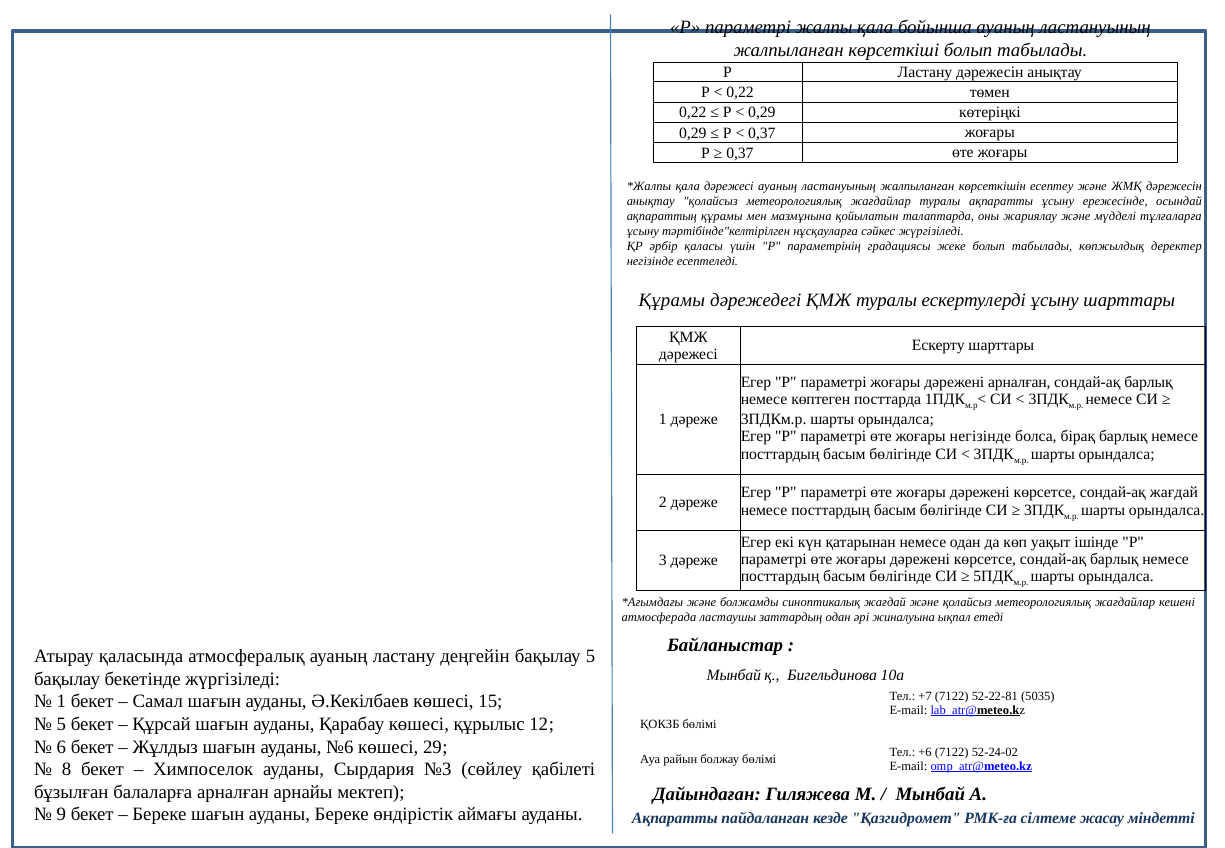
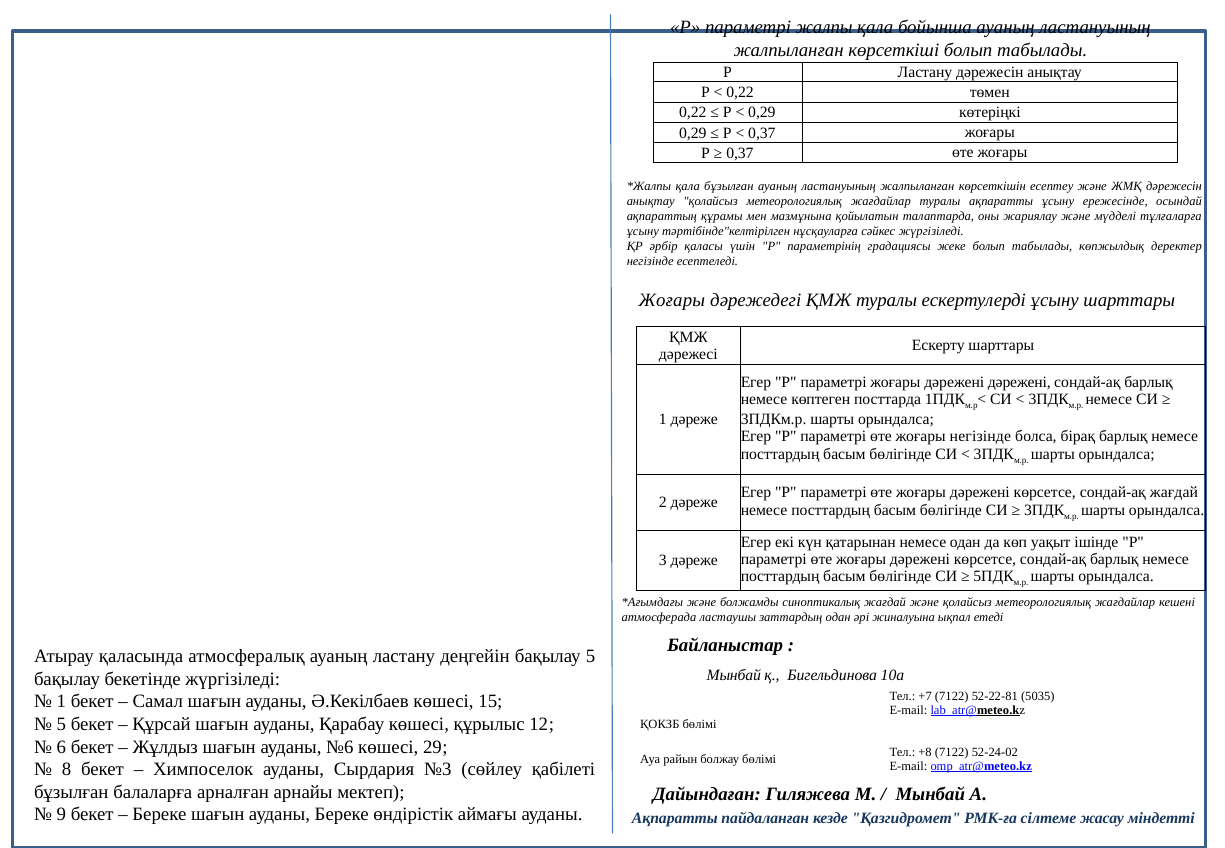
қала дәрежесі: дәрежесі -> бұзылған
Құрамы at (672, 300): Құрамы -> Жоғары
дәрежені арналған: арналған -> дәрежені
+6: +6 -> +8
